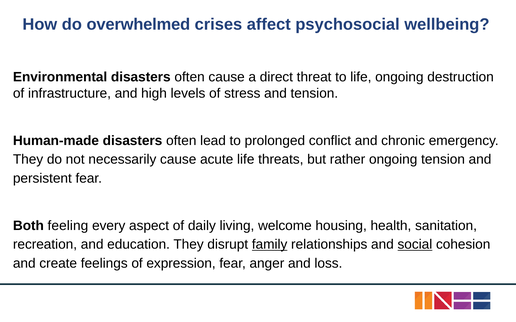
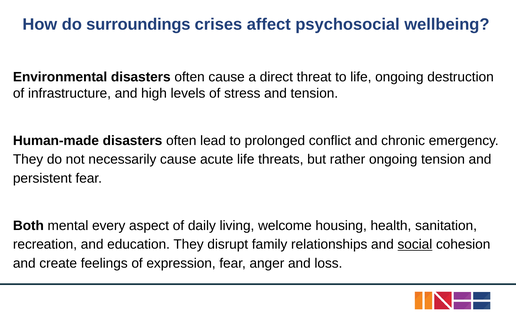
overwhelmed: overwhelmed -> surroundings
feeling: feeling -> mental
family underline: present -> none
